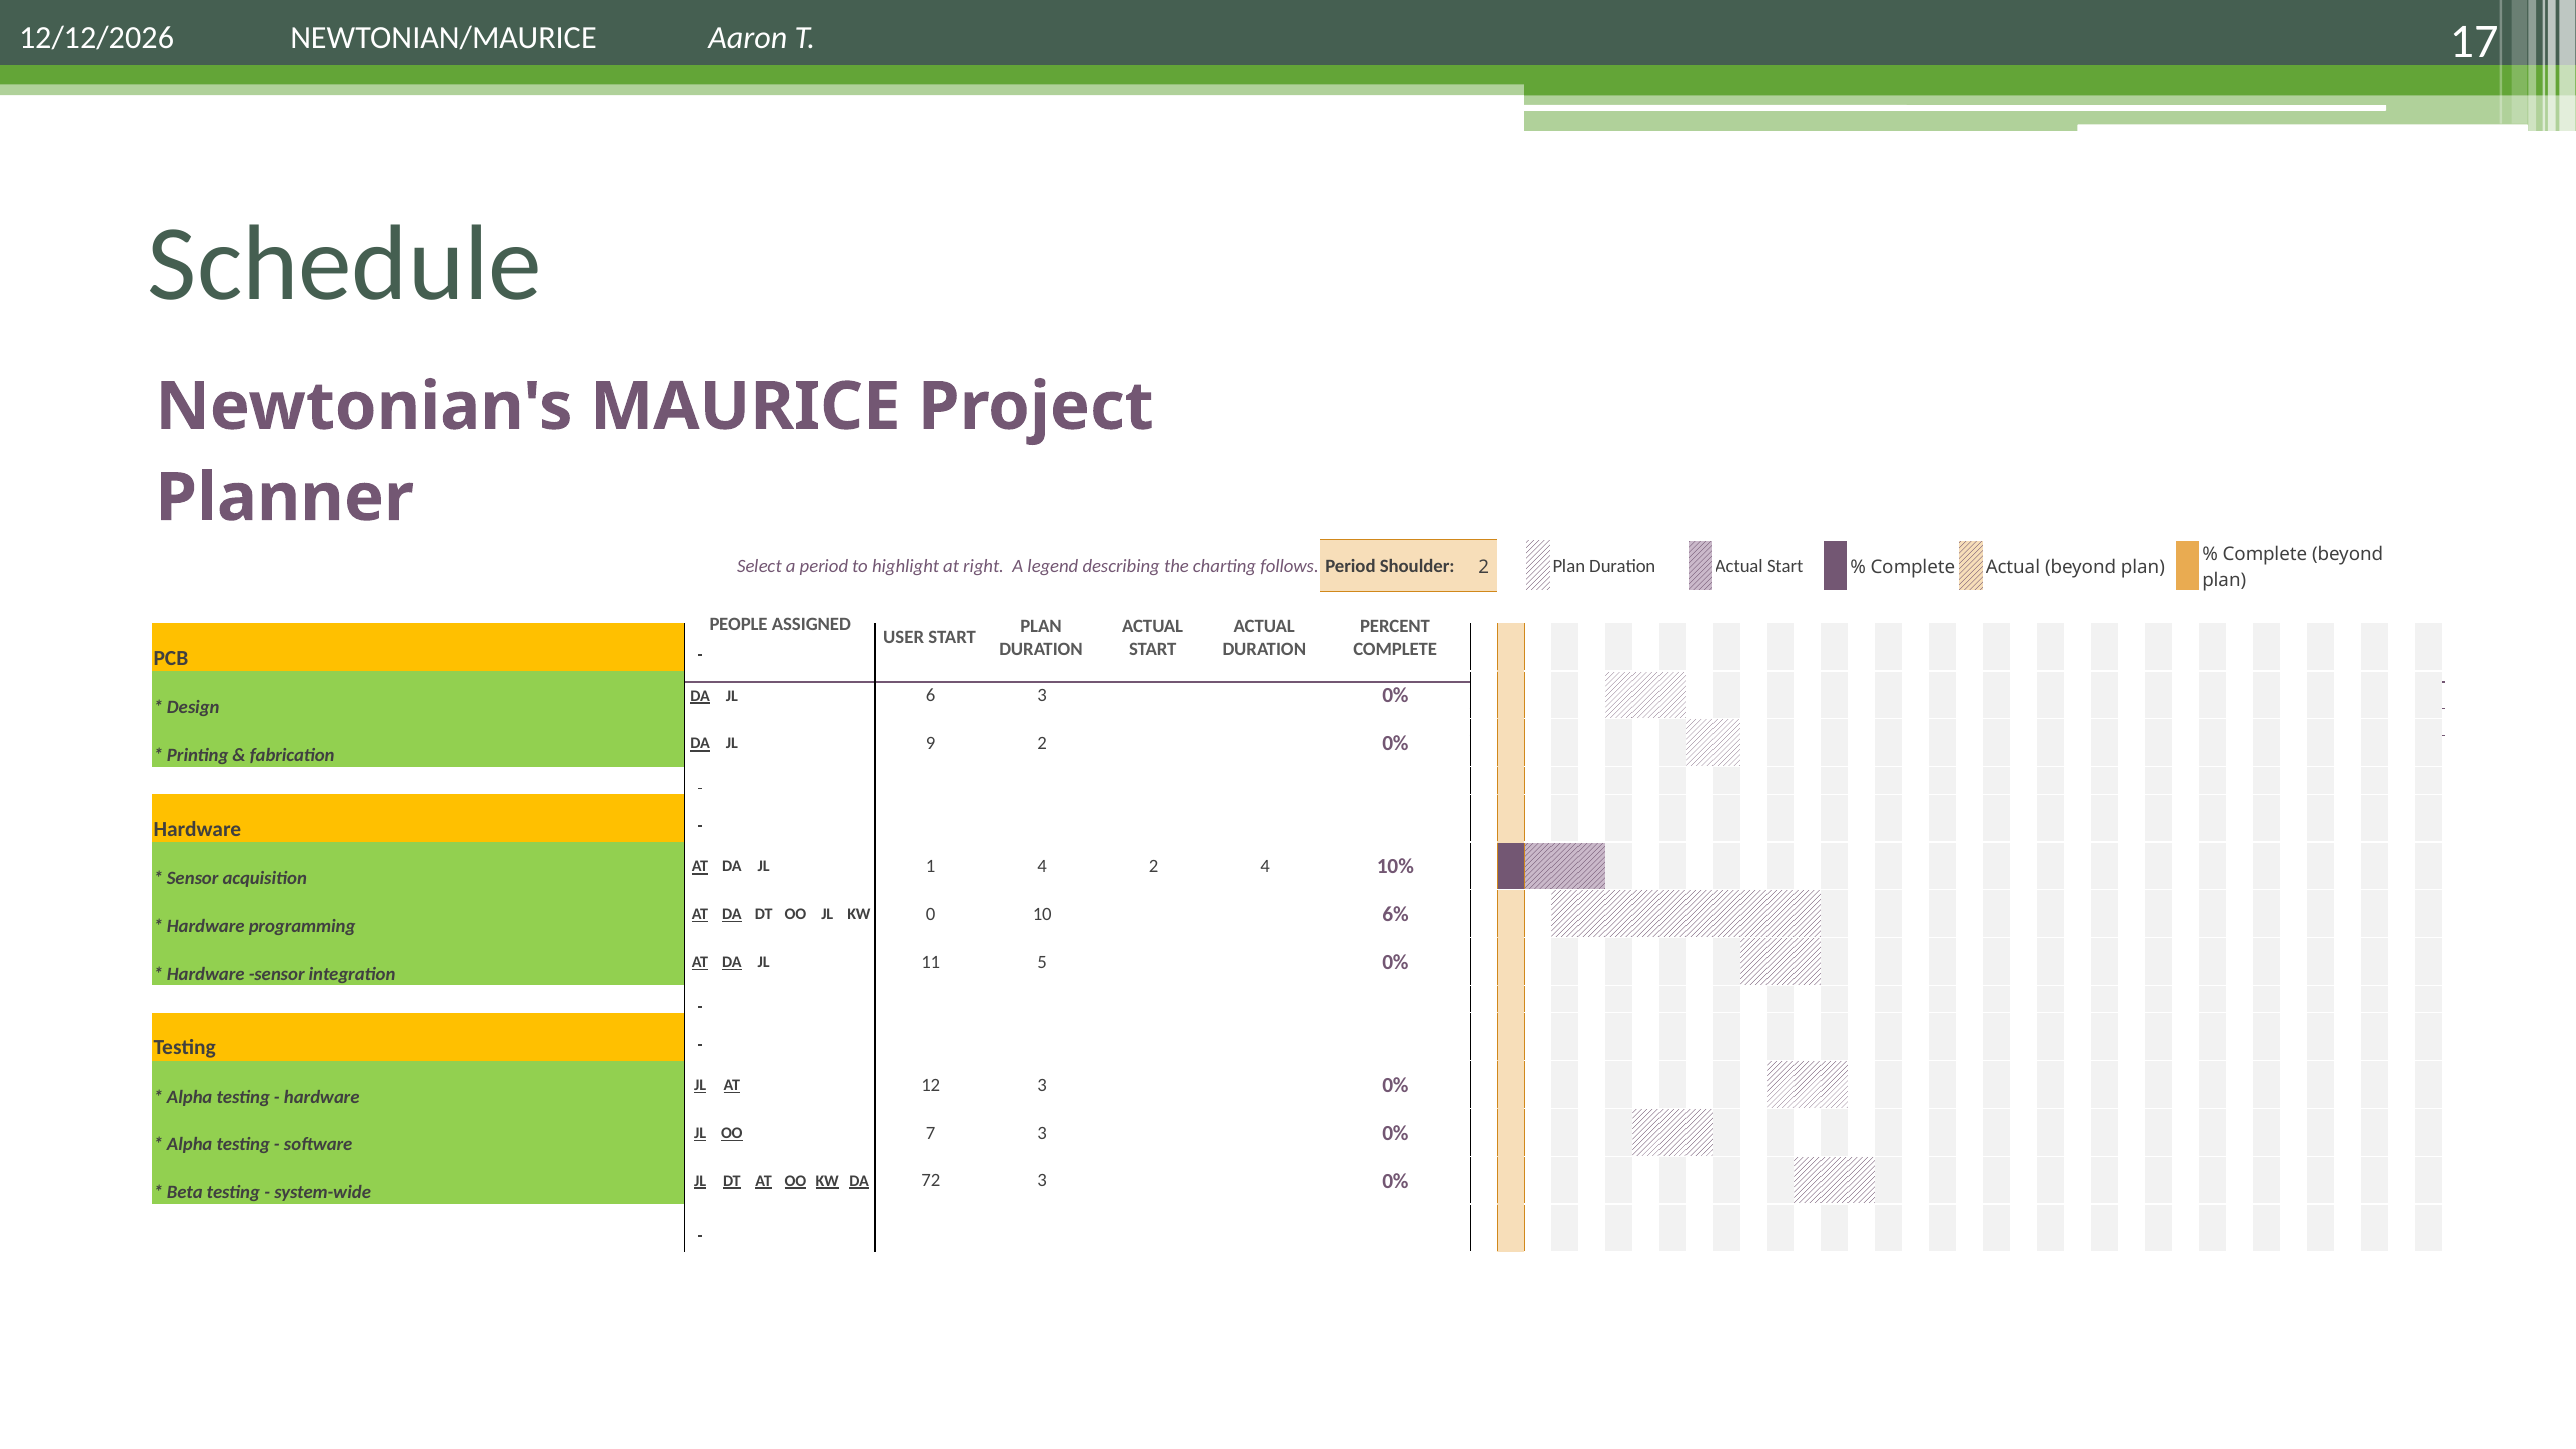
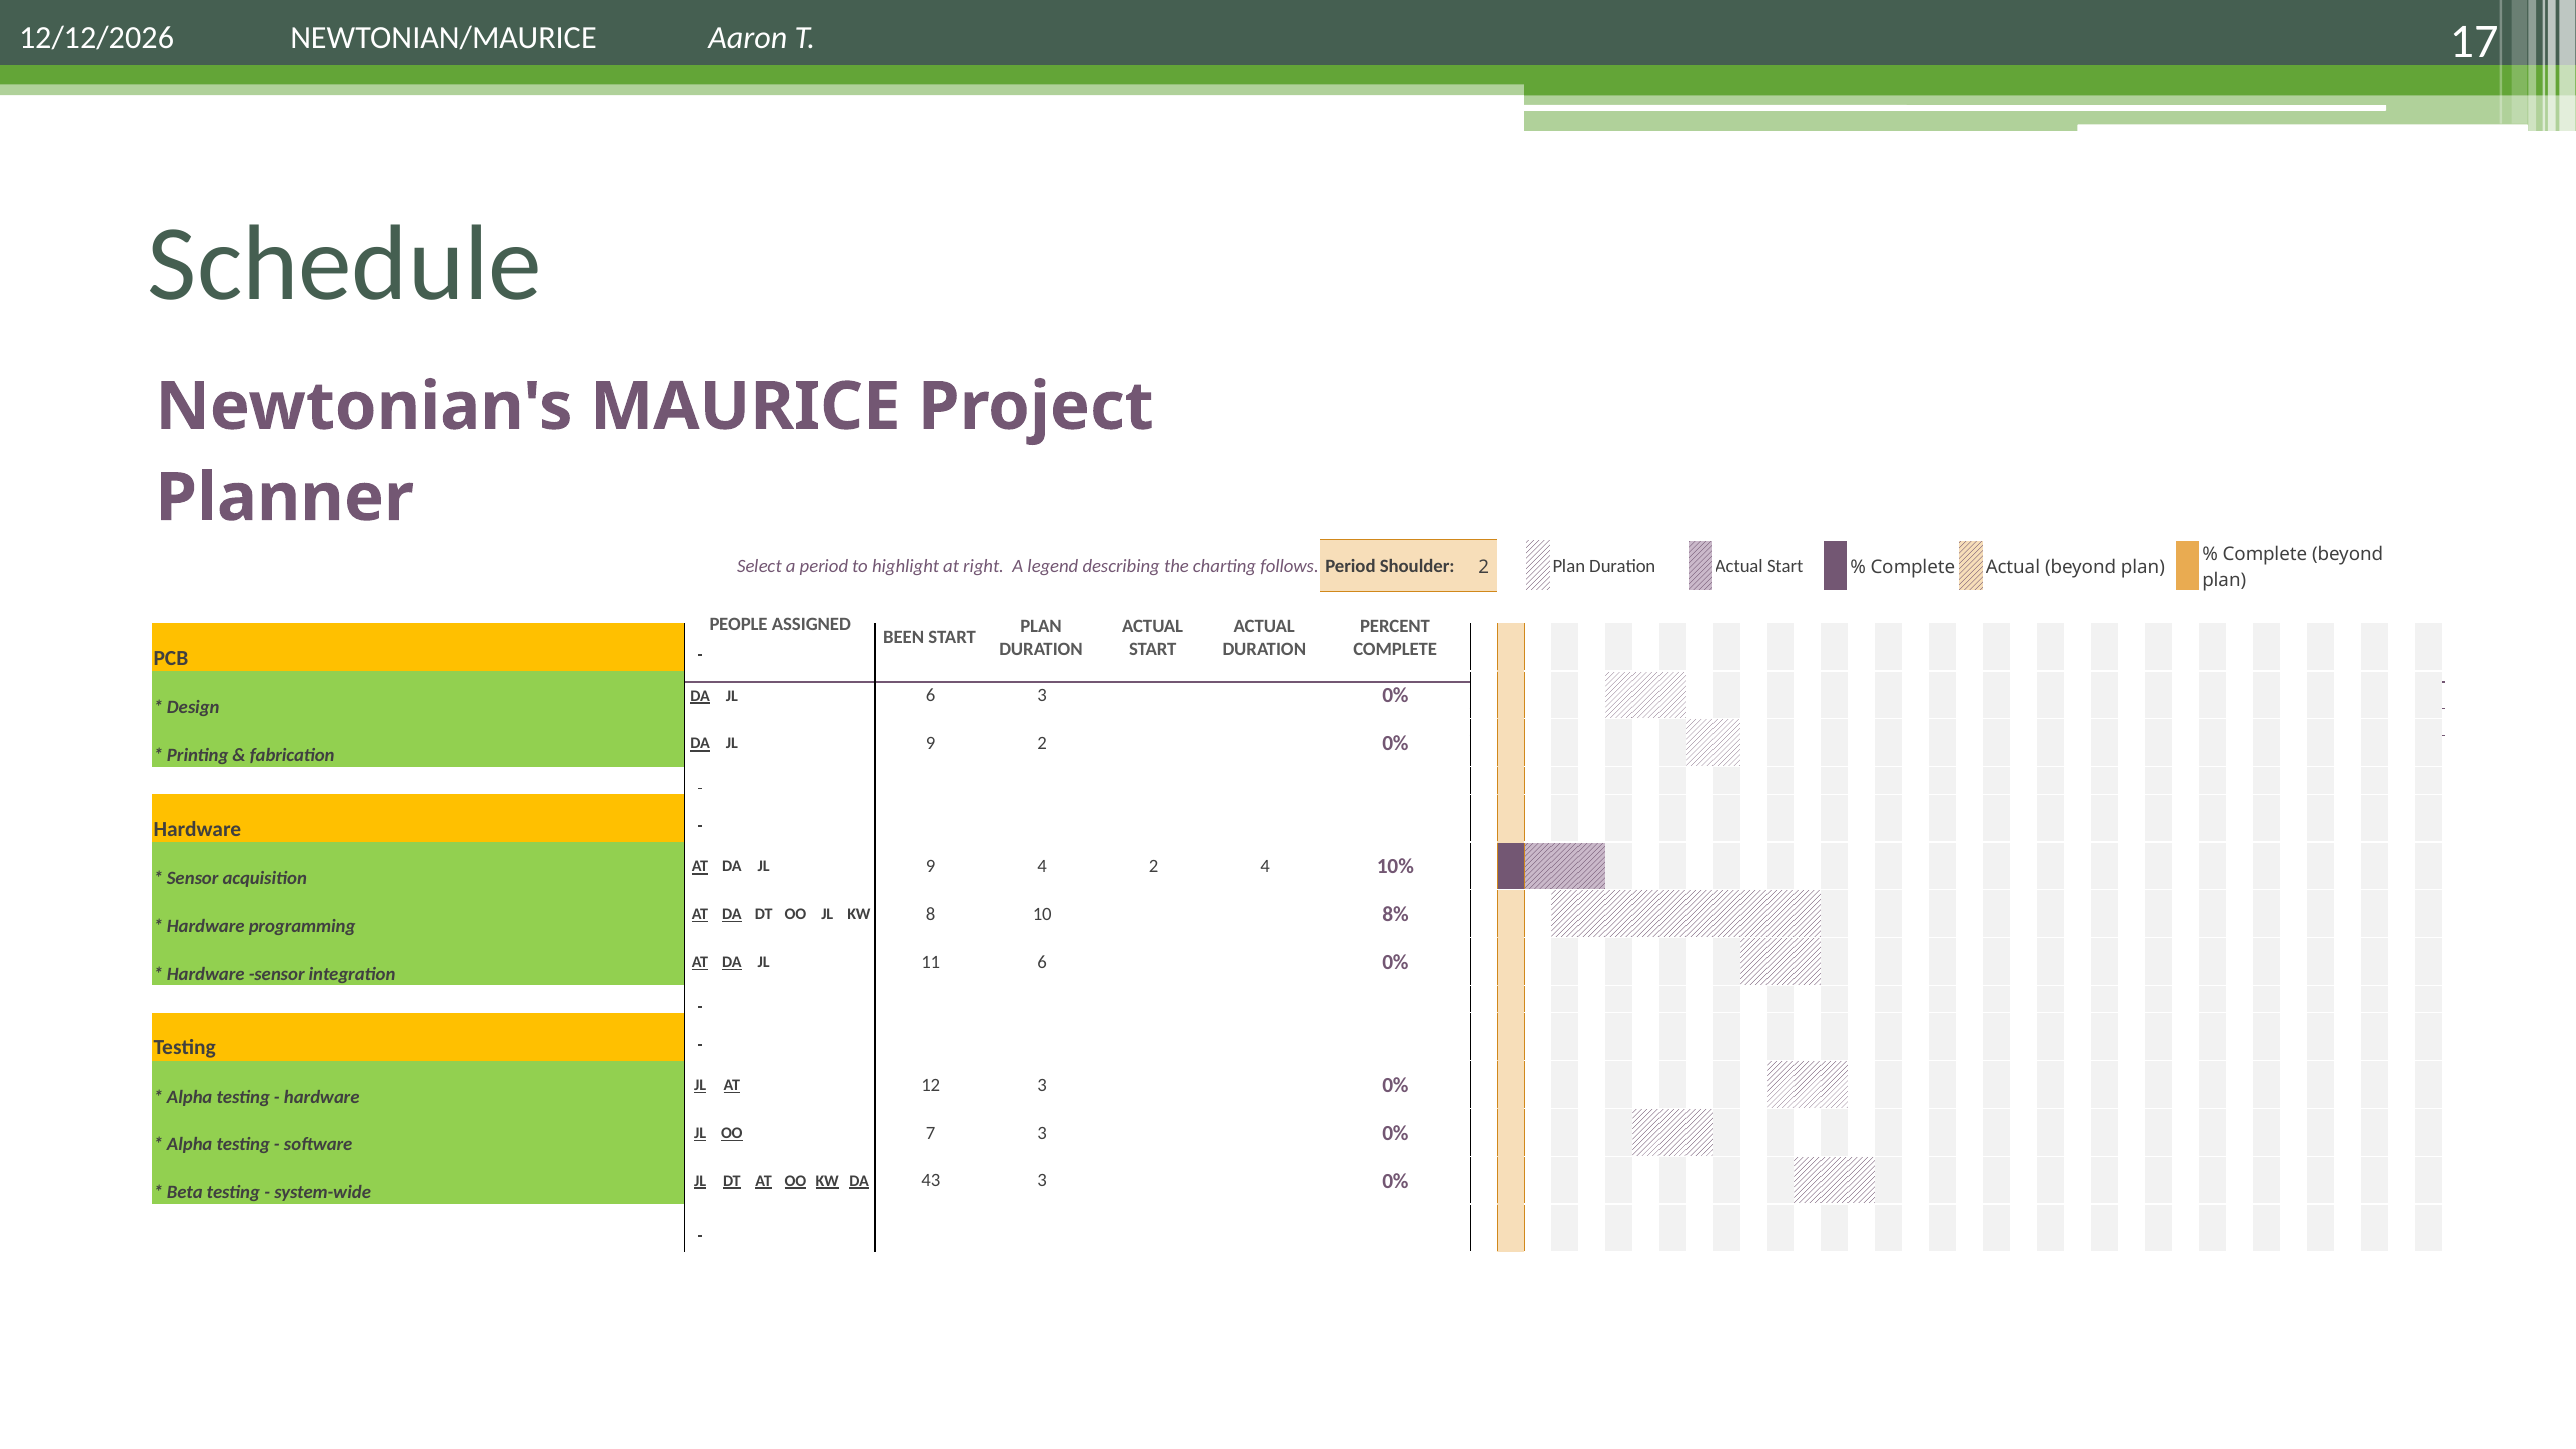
USER: USER -> BEEN
AT DA JL 1: 1 -> 9
KW 0: 0 -> 8
6%: 6% -> 8%
11 5: 5 -> 6
72: 72 -> 43
